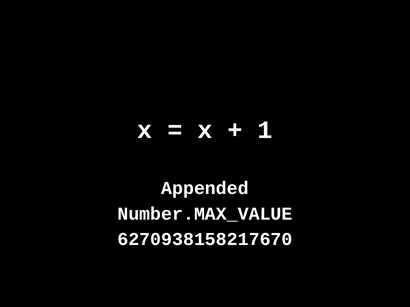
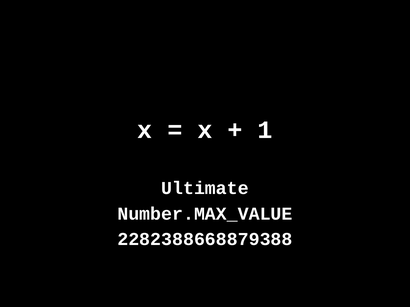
Appended: Appended -> Ultimate
6270938158217670: 6270938158217670 -> 2282388668879388
